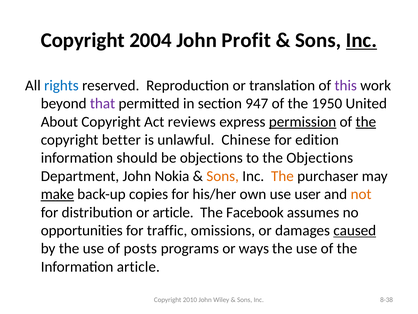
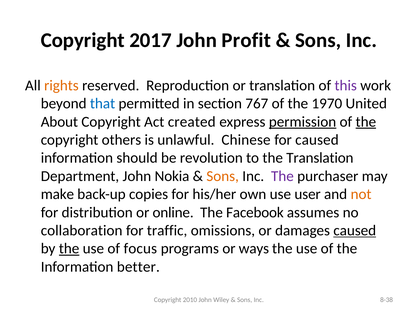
2004: 2004 -> 2017
Inc at (361, 40) underline: present -> none
rights colour: blue -> orange
that colour: purple -> blue
947: 947 -> 767
1950: 1950 -> 1970
reviews: reviews -> created
better: better -> others
for edition: edition -> caused
be objections: objections -> revolution
the Objections: Objections -> Translation
The at (282, 176) colour: orange -> purple
make underline: present -> none
or article: article -> online
opportunities: opportunities -> collaboration
the at (69, 248) underline: none -> present
posts: posts -> focus
Information article: article -> better
